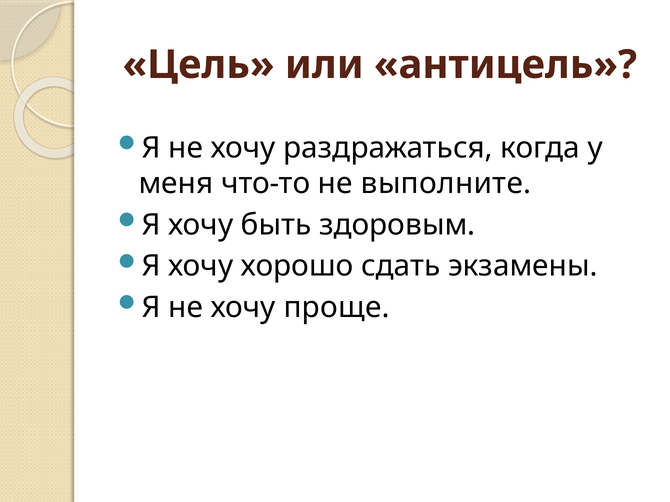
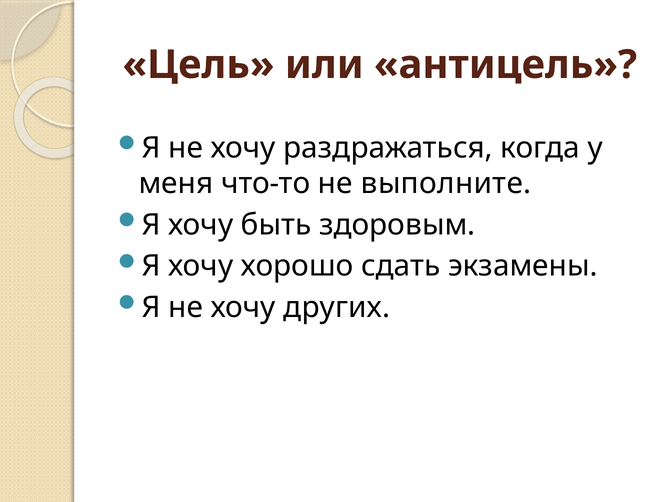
проще: проще -> других
